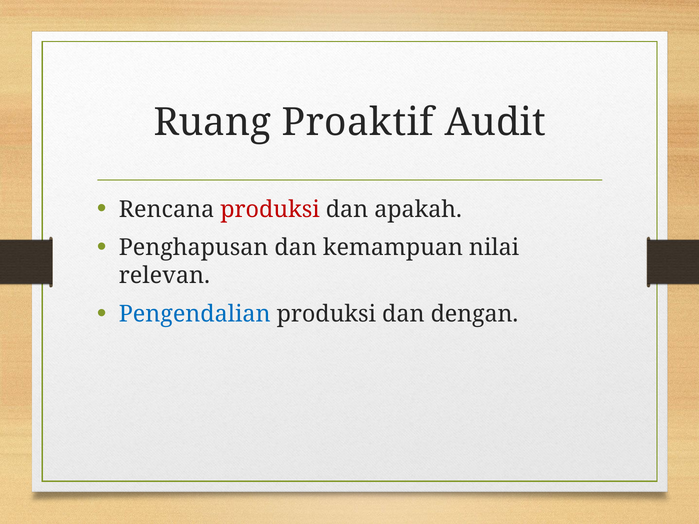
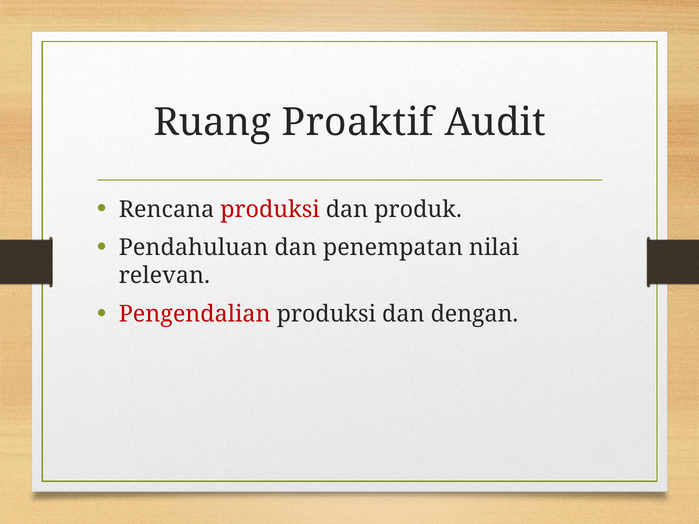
apakah: apakah -> produk
Penghapusan: Penghapusan -> Pendahuluan
kemampuan: kemampuan -> penempatan
Pengendalian colour: blue -> red
